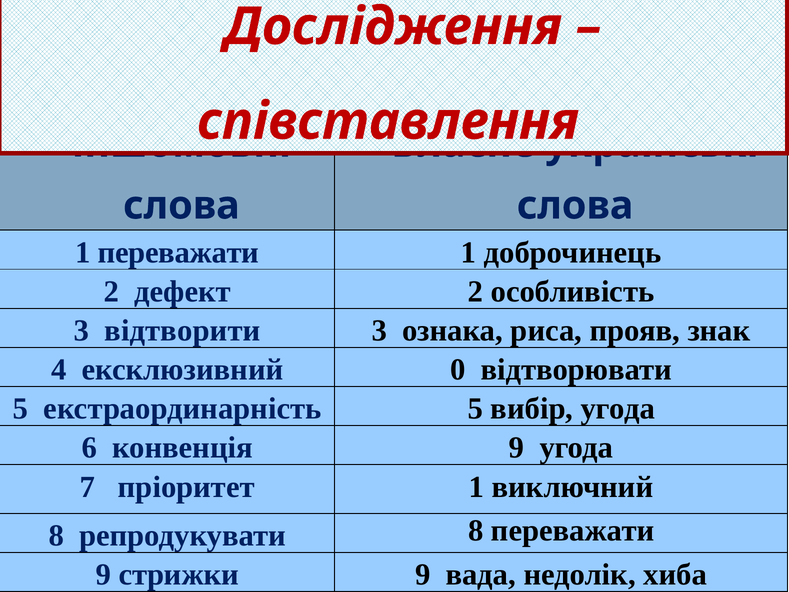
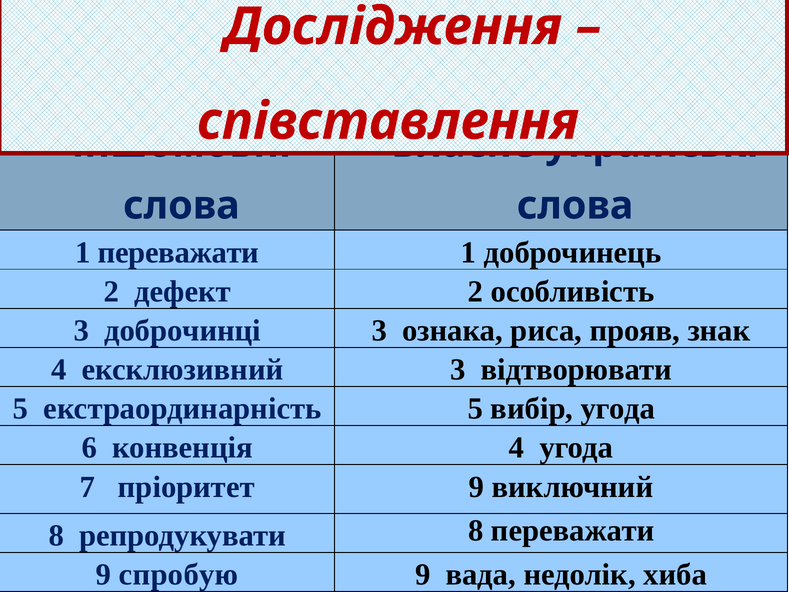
відтворити: відтворити -> доброчинці
ексклюзивний 0: 0 -> 3
конвенція 9: 9 -> 4
пріоритет 1: 1 -> 9
стрижки: стрижки -> спробую
